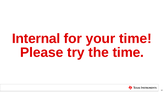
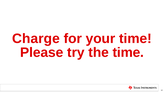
Internal: Internal -> Charge
